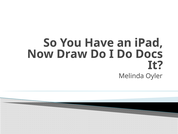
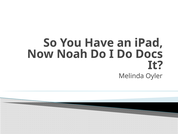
Draw: Draw -> Noah
